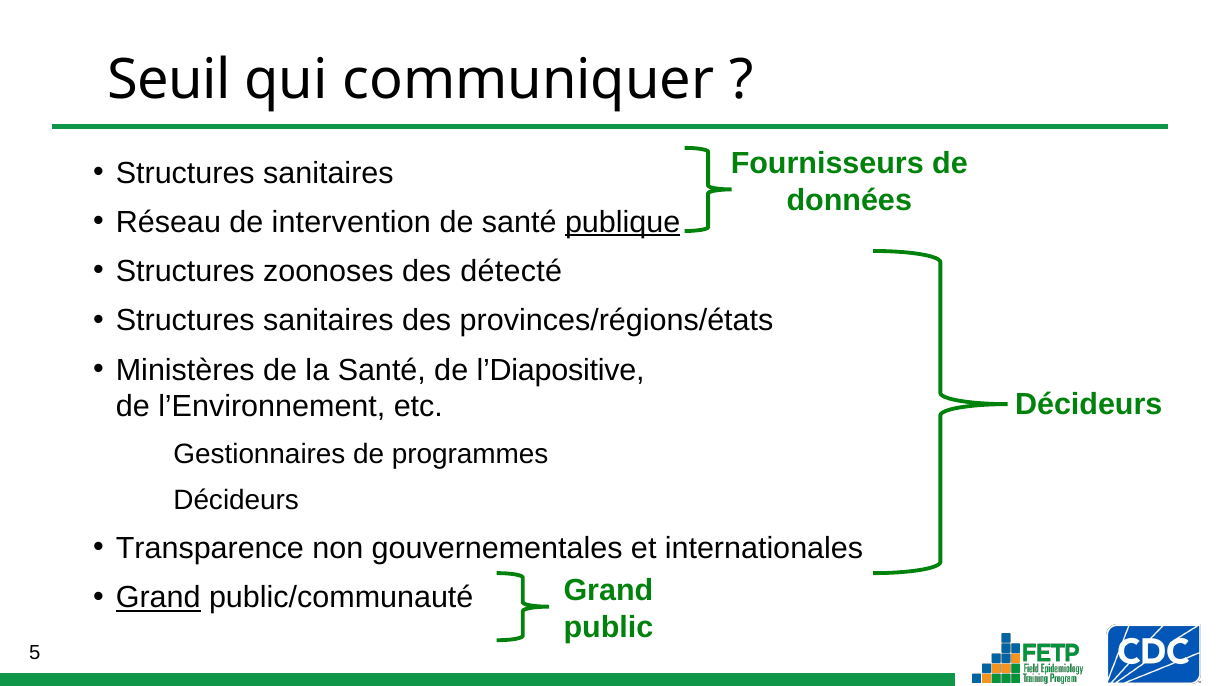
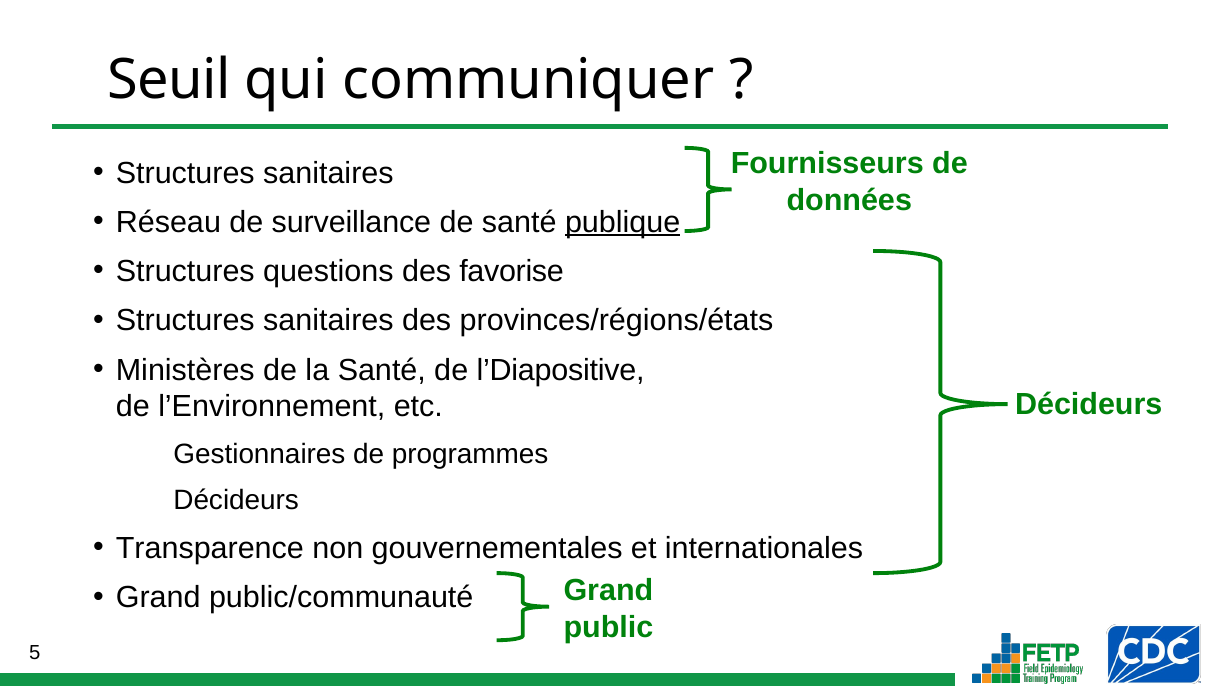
intervention: intervention -> surveillance
zoonoses: zoonoses -> questions
détecté: détecté -> favorise
Grand at (158, 598) underline: present -> none
